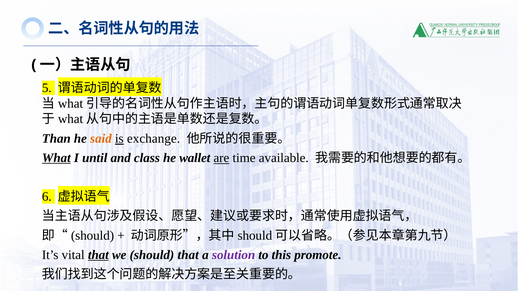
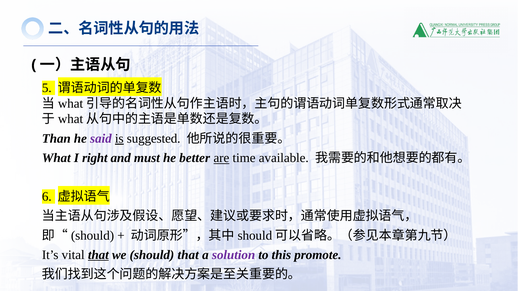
said colour: orange -> purple
exchange: exchange -> suggested
What underline: present -> none
until: until -> right
class: class -> must
wallet: wallet -> better
